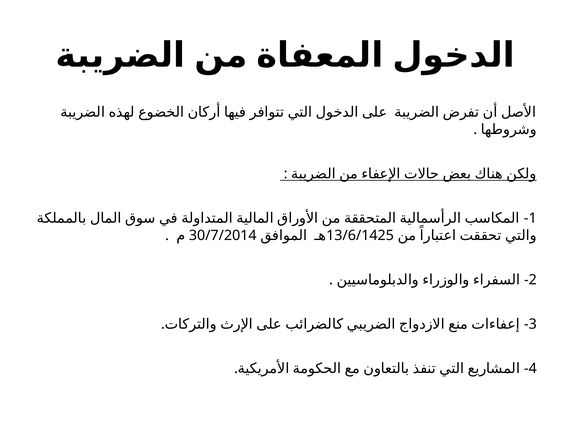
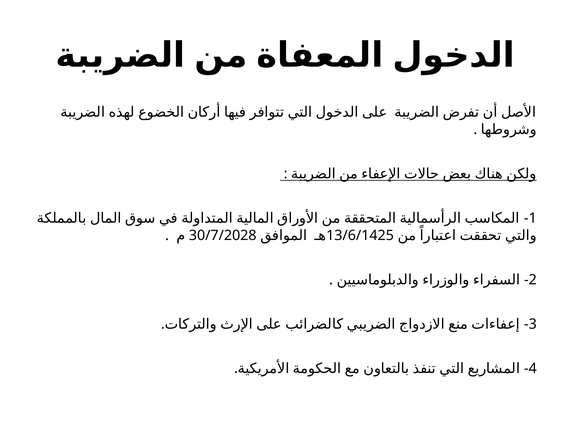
30/7/2014: 30/7/2014 -> 30/7/2028
